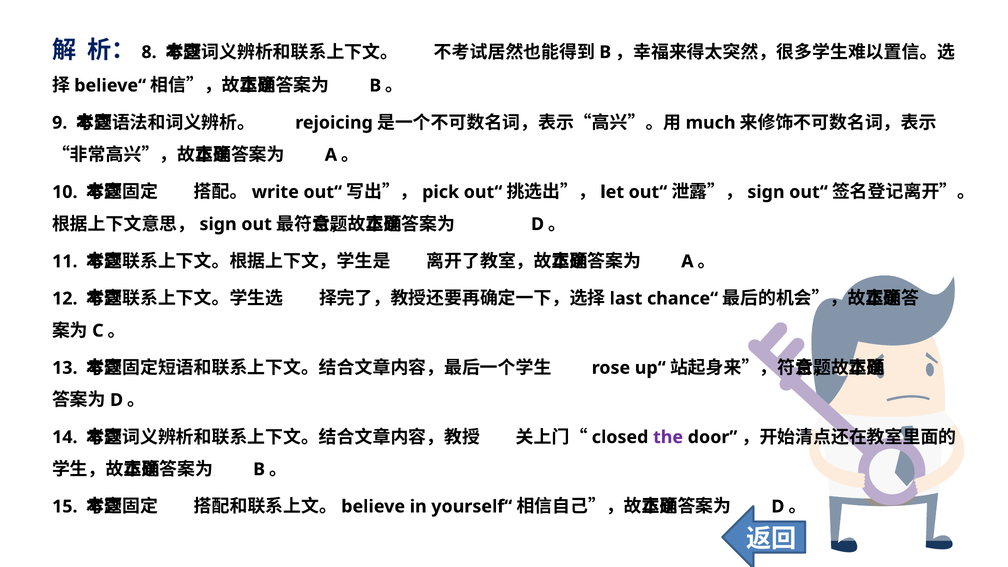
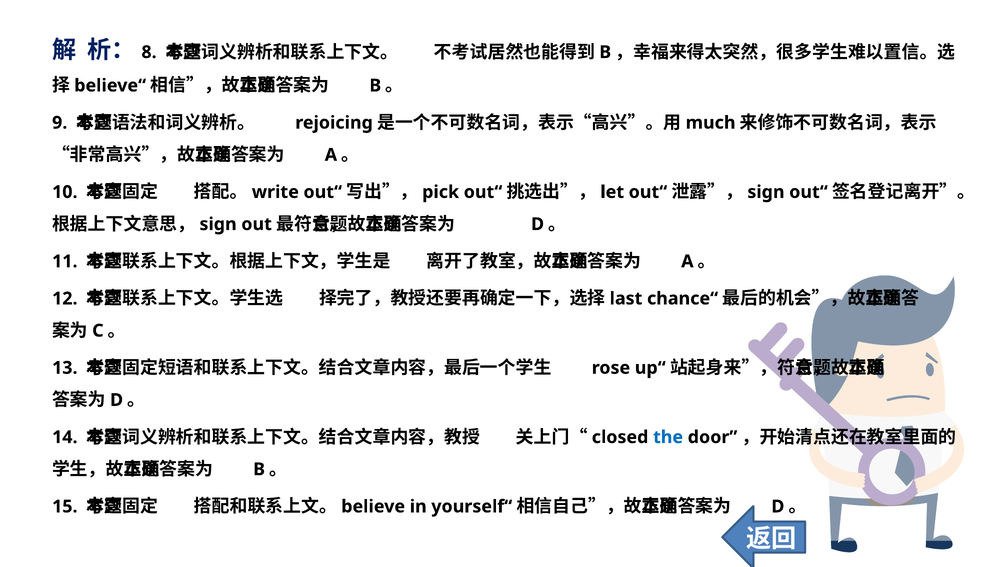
the colour: purple -> blue
